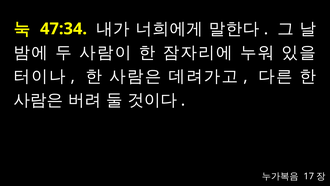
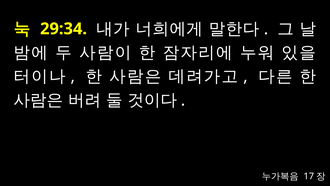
47:34: 47:34 -> 29:34
